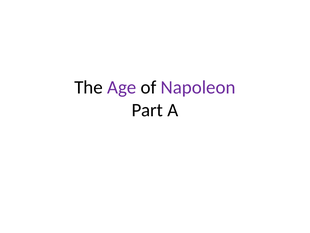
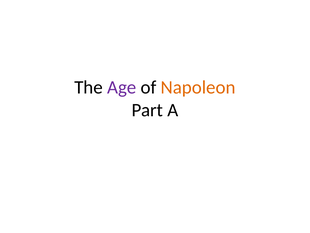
Napoleon colour: purple -> orange
